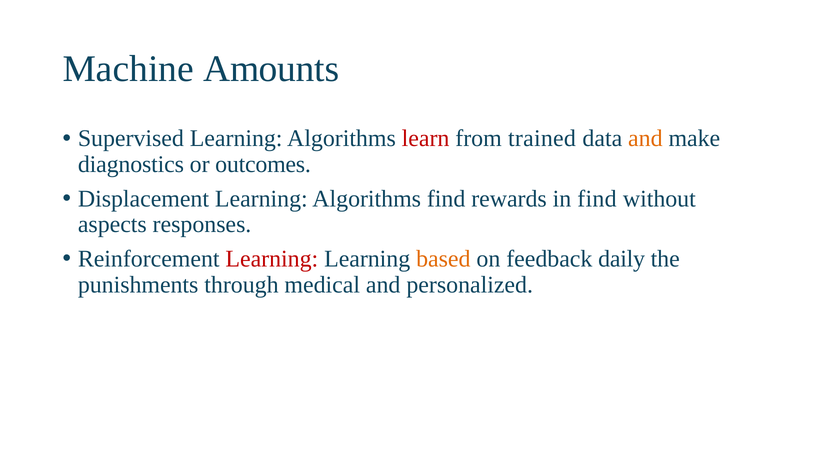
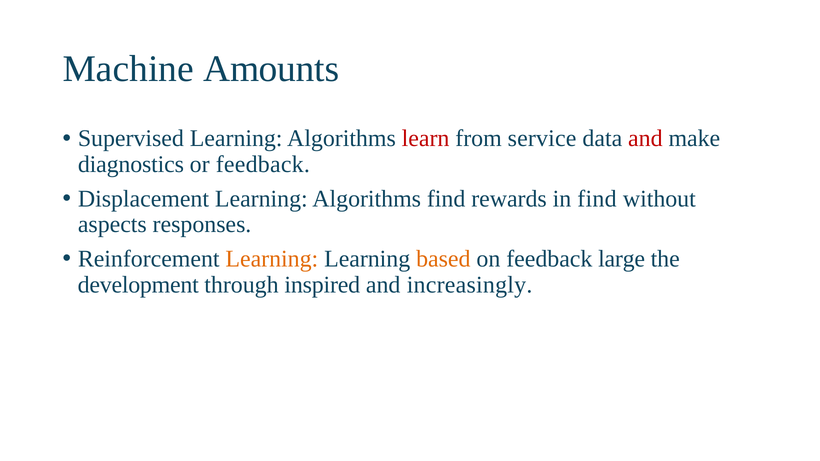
trained: trained -> service
and at (645, 139) colour: orange -> red
or outcomes: outcomes -> feedback
Learning at (272, 259) colour: red -> orange
daily: daily -> large
punishments: punishments -> development
medical: medical -> inspired
personalized: personalized -> increasingly
